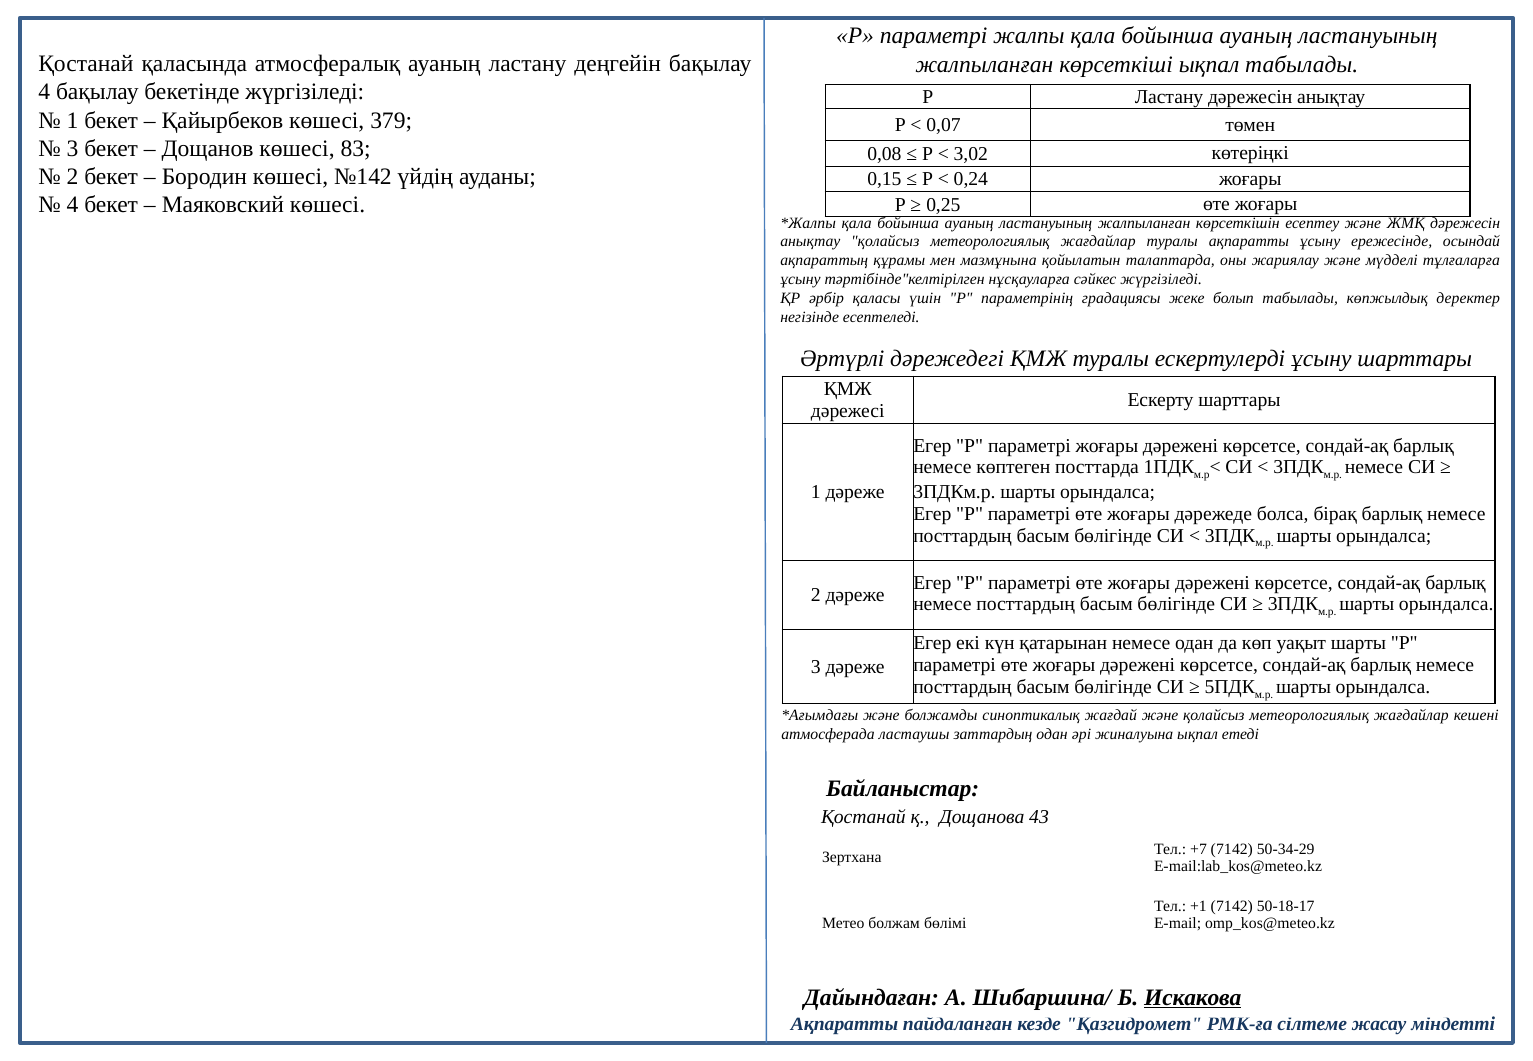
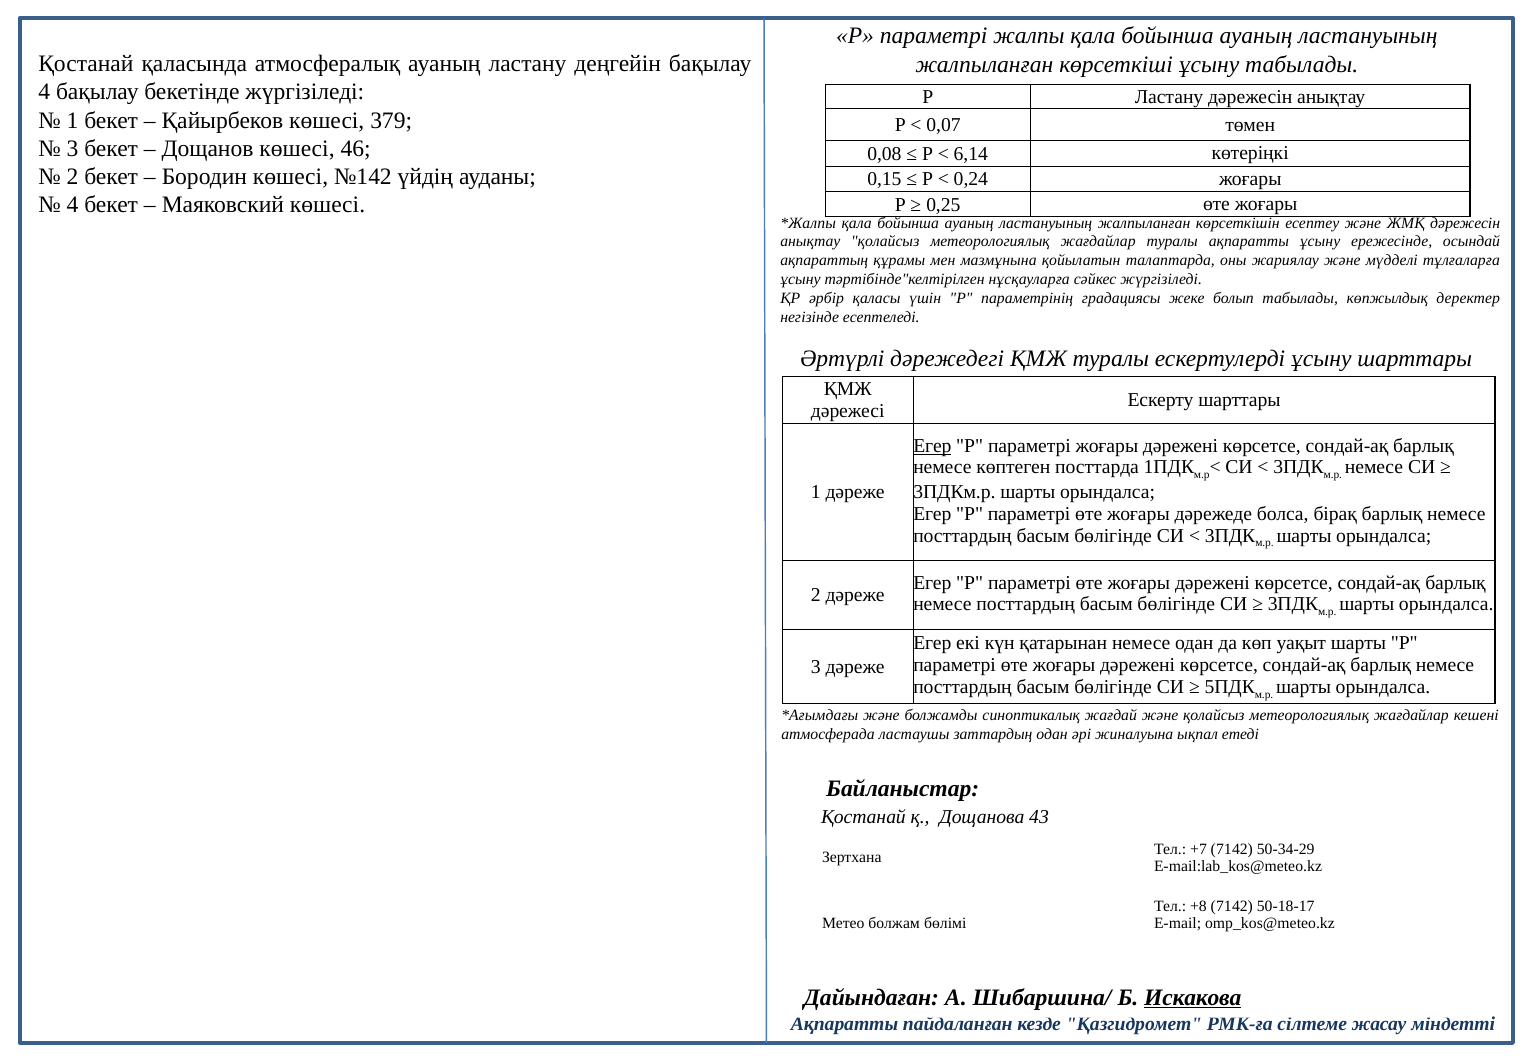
көрсеткіші ықпал: ықпал -> ұсыну
83: 83 -> 46
3,02: 3,02 -> 6,14
Егер at (932, 446) underline: none -> present
+1: +1 -> +8
